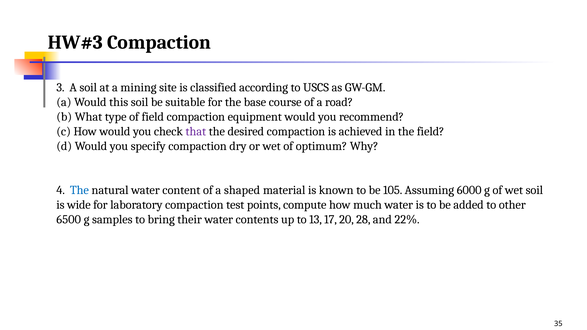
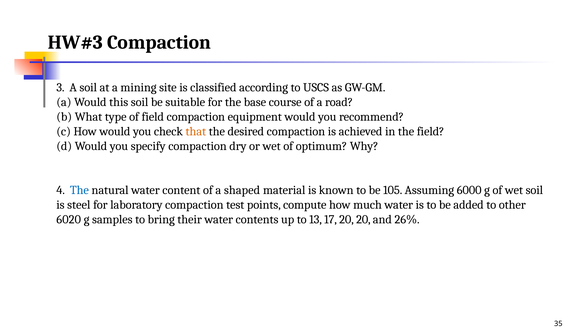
that colour: purple -> orange
wide: wide -> steel
6500: 6500 -> 6020
20 28: 28 -> 20
22%: 22% -> 26%
